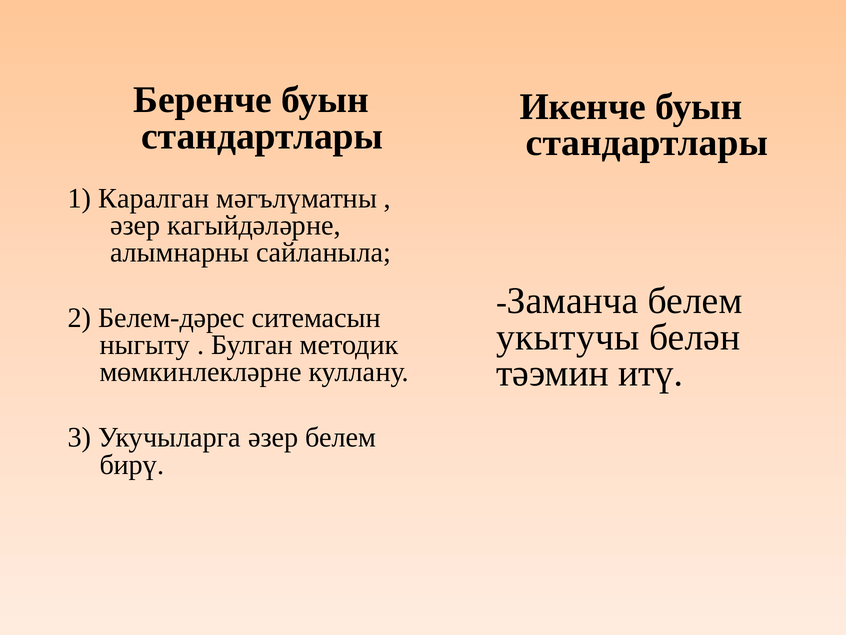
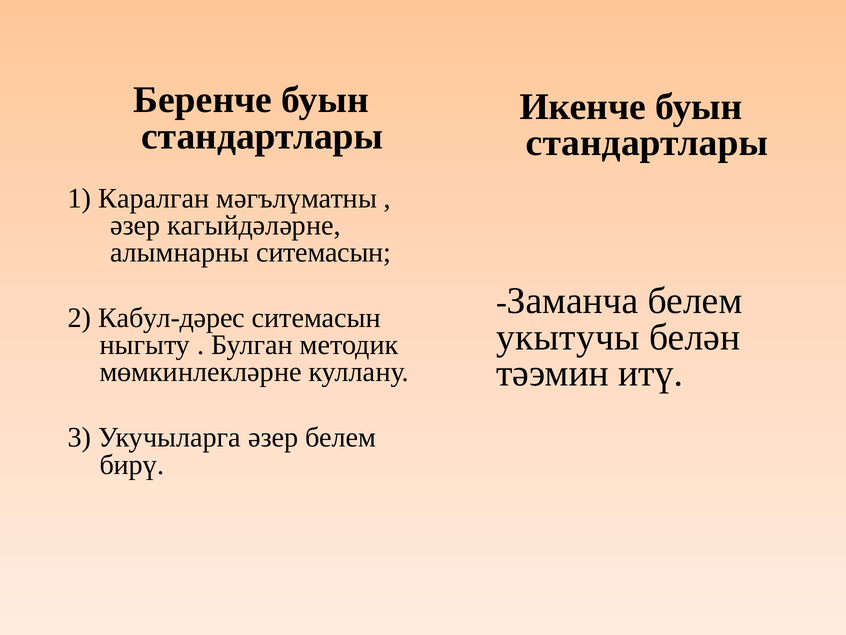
алымнарны сайланыла: сайланыла -> ситемасын
Белем-дәрес: Белем-дәрес -> Кабул-дәрес
